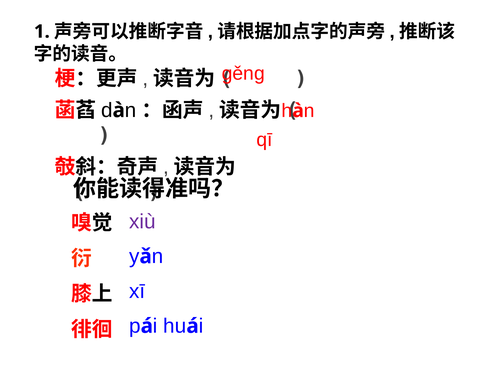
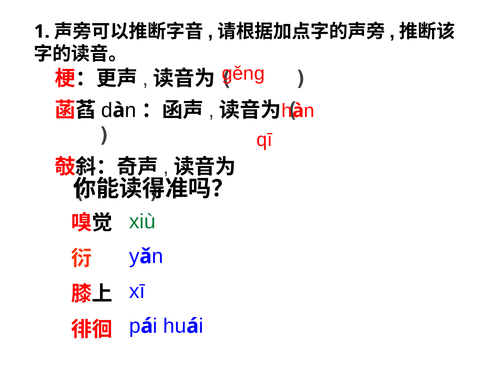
xiù colour: purple -> green
